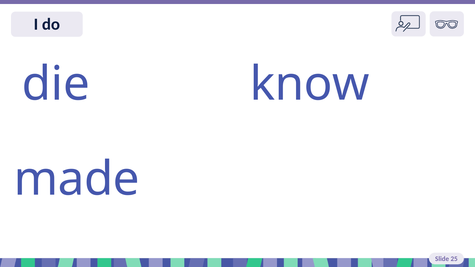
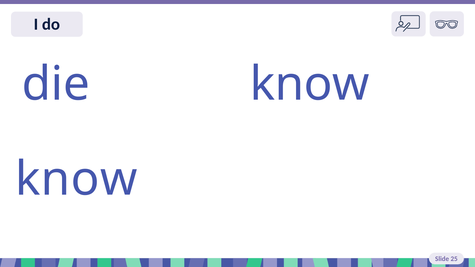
made at (77, 179): made -> know
